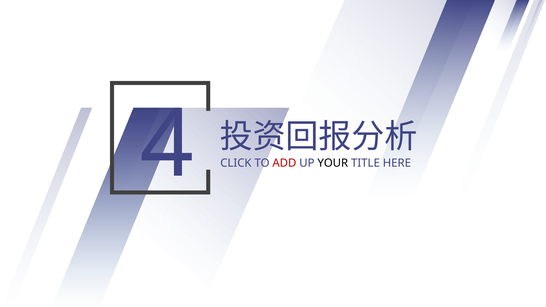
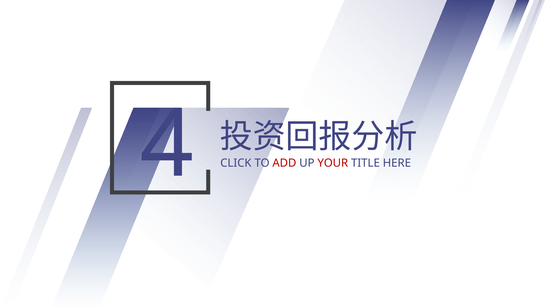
YOUR colour: black -> red
